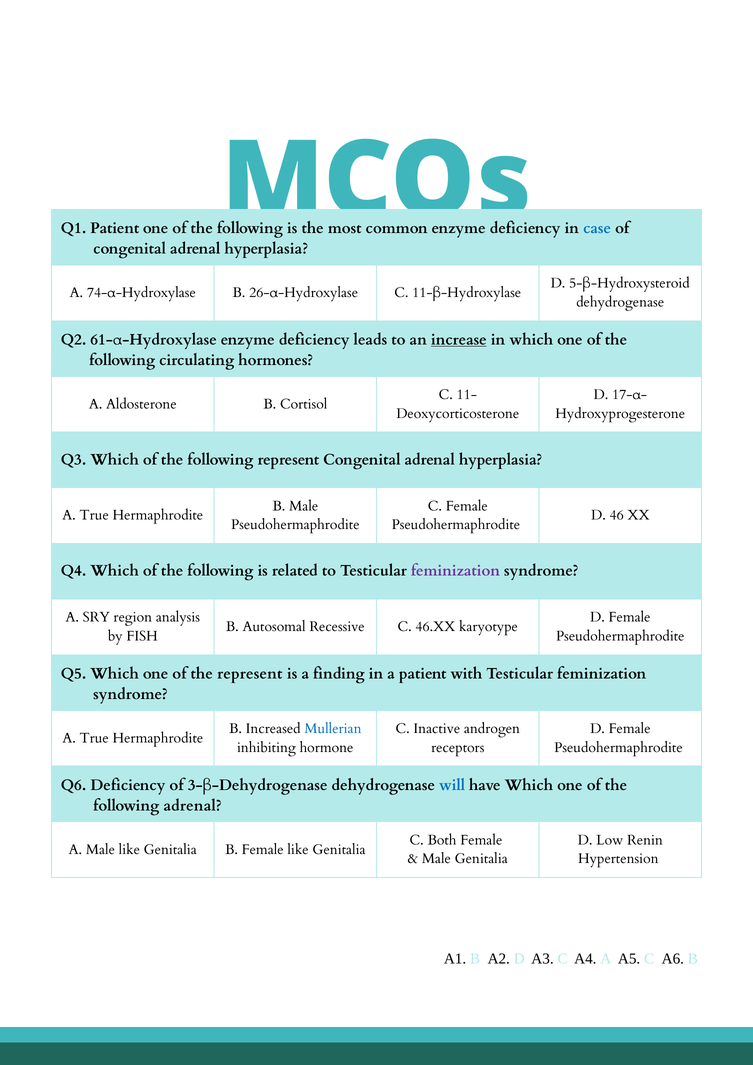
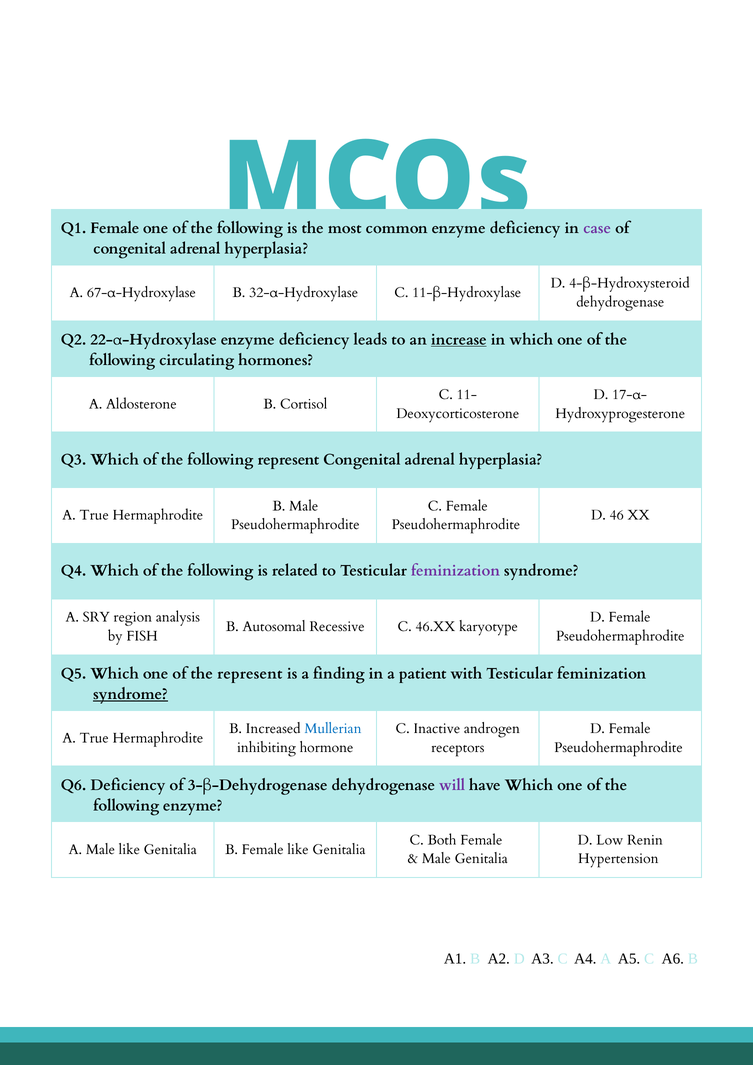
Q1 Patient: Patient -> Female
case colour: blue -> purple
5-β-Hydroxysteroid: 5-β-Hydroxysteroid -> 4-β-Hydroxysteroid
74-α-Hydroxylase: 74-α-Hydroxylase -> 67-α-Hydroxylase
26-α-Hydroxylase: 26-α-Hydroxylase -> 32-α-Hydroxylase
61-α-Hydroxylase: 61-α-Hydroxylase -> 22-α-Hydroxylase
syndrome at (131, 695) underline: none -> present
will colour: blue -> purple
following adrenal: adrenal -> enzyme
